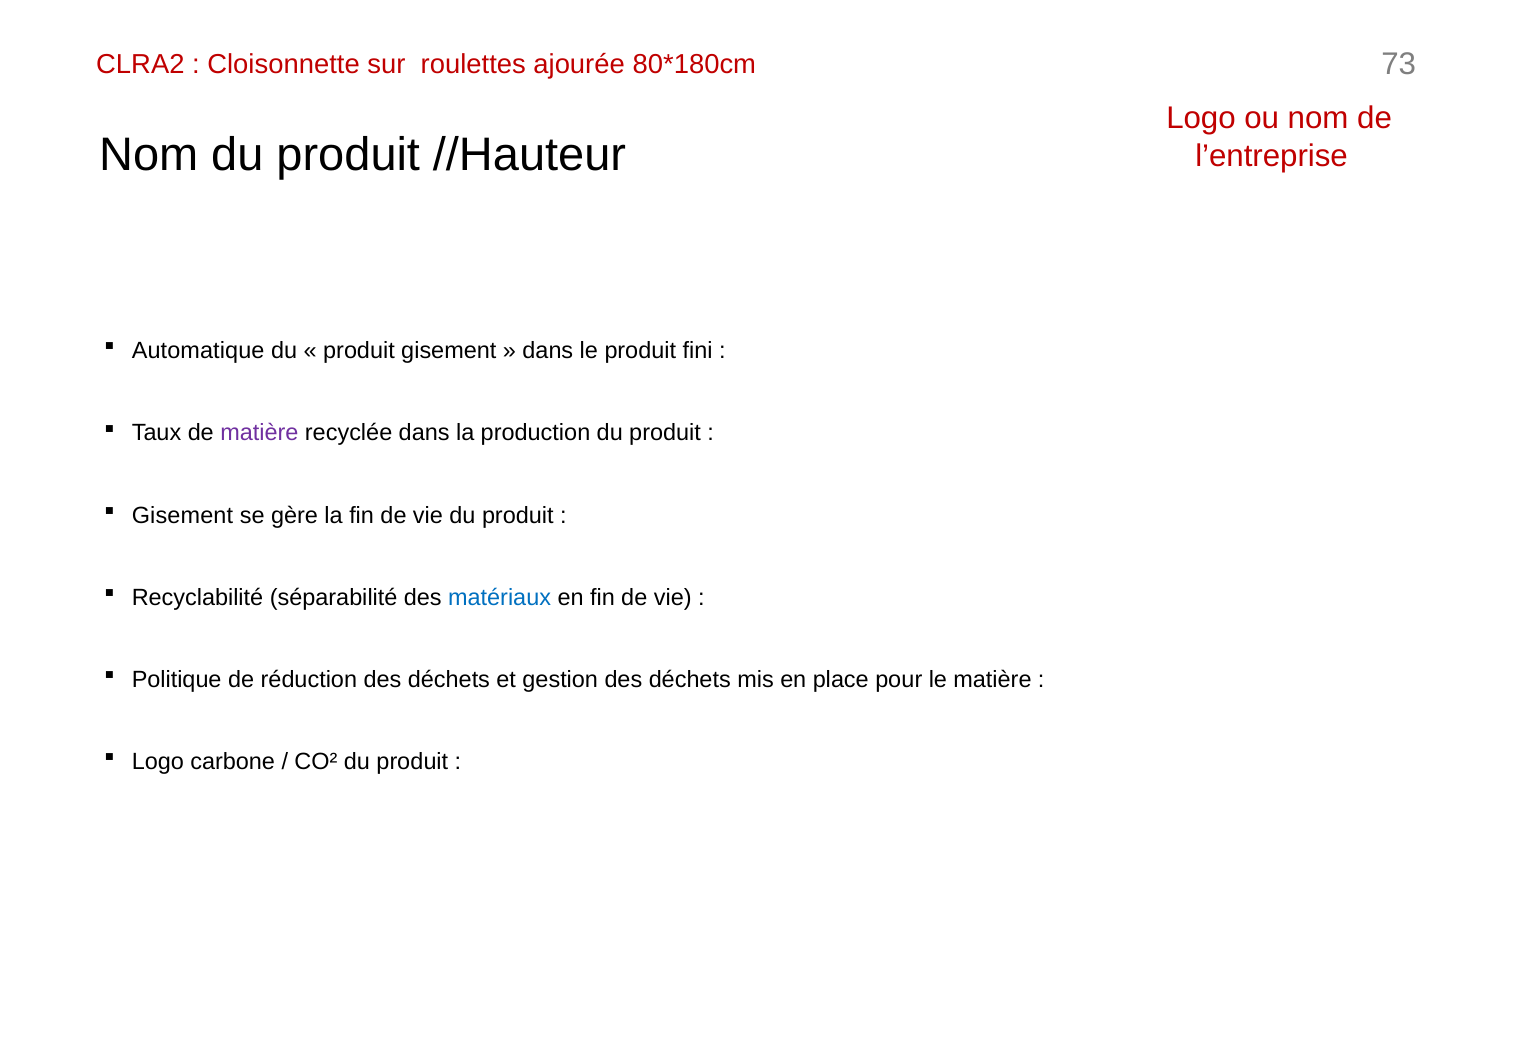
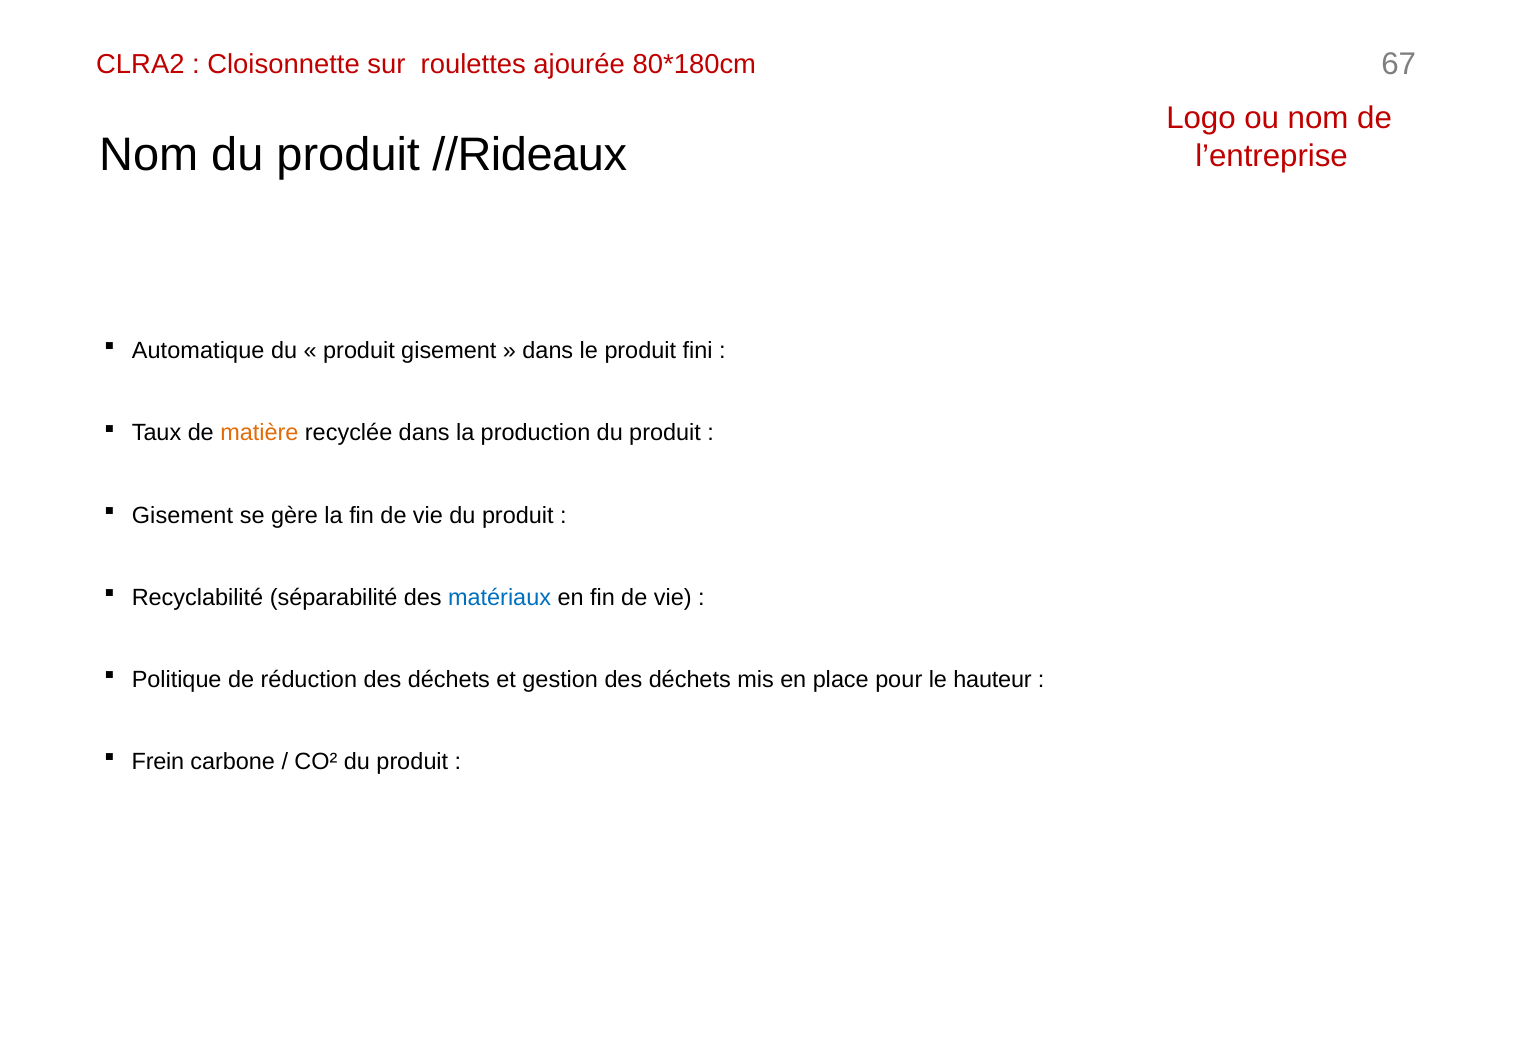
73: 73 -> 67
//Hauteur: //Hauteur -> //Rideaux
matière at (259, 433) colour: purple -> orange
le matière: matière -> hauteur
Logo at (158, 762): Logo -> Frein
